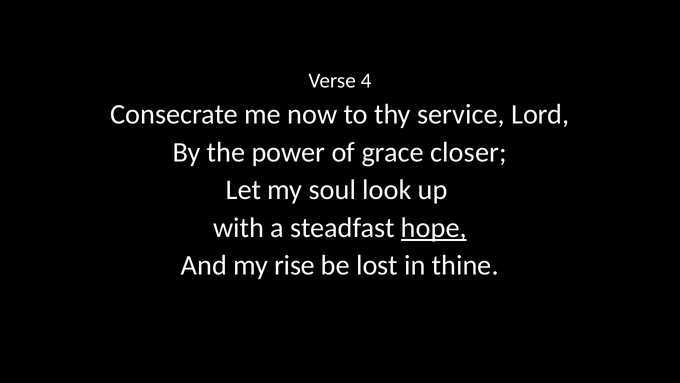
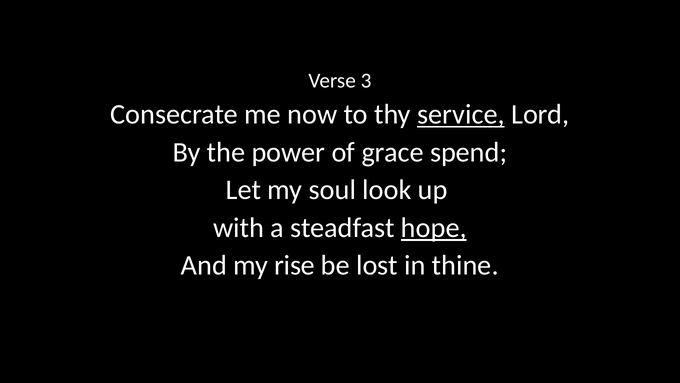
4: 4 -> 3
service underline: none -> present
closer: closer -> spend
